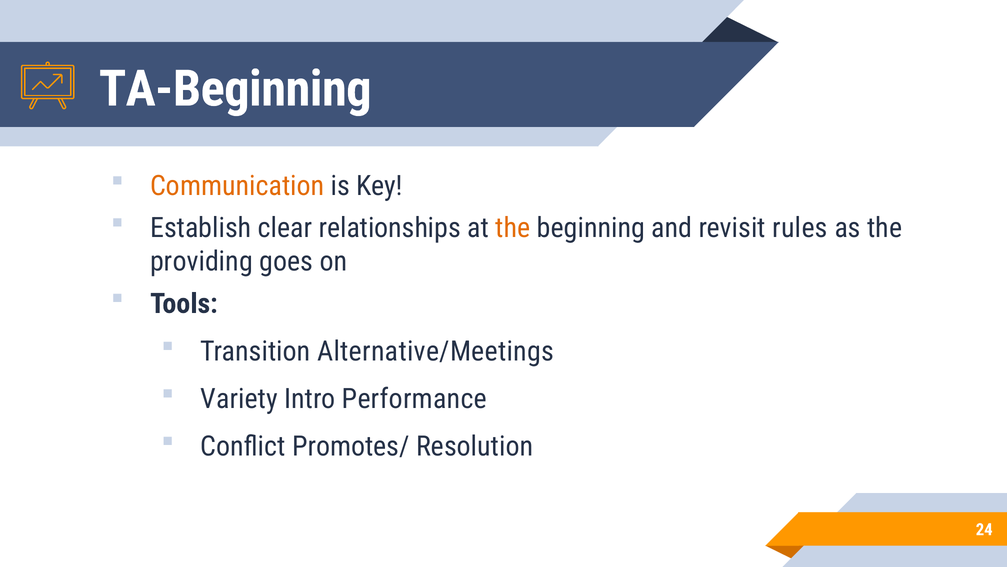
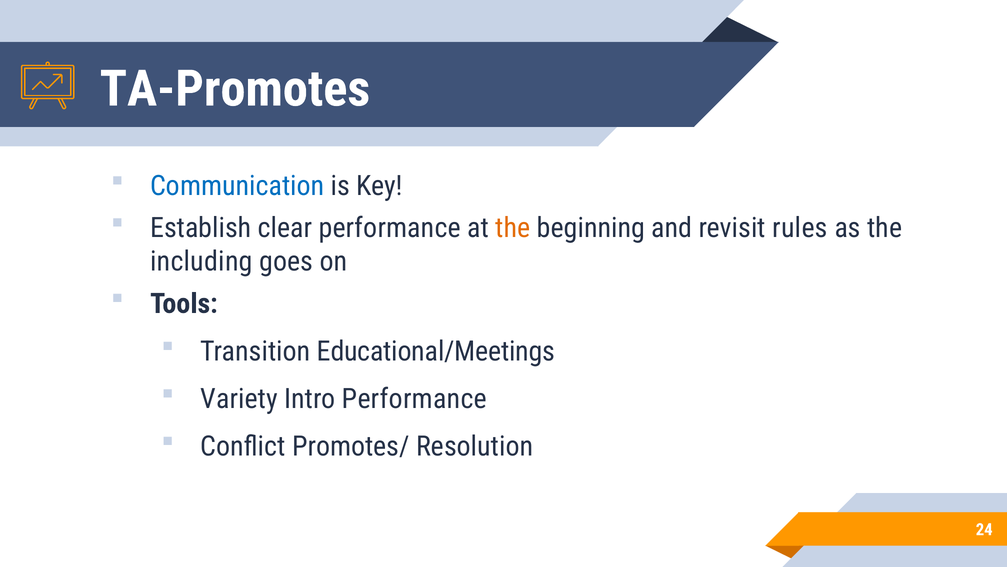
TA-Beginning: TA-Beginning -> TA-Promotes
Communication colour: orange -> blue
clear relationships: relationships -> performance
providing: providing -> including
Alternative/Meetings: Alternative/Meetings -> Educational/Meetings
